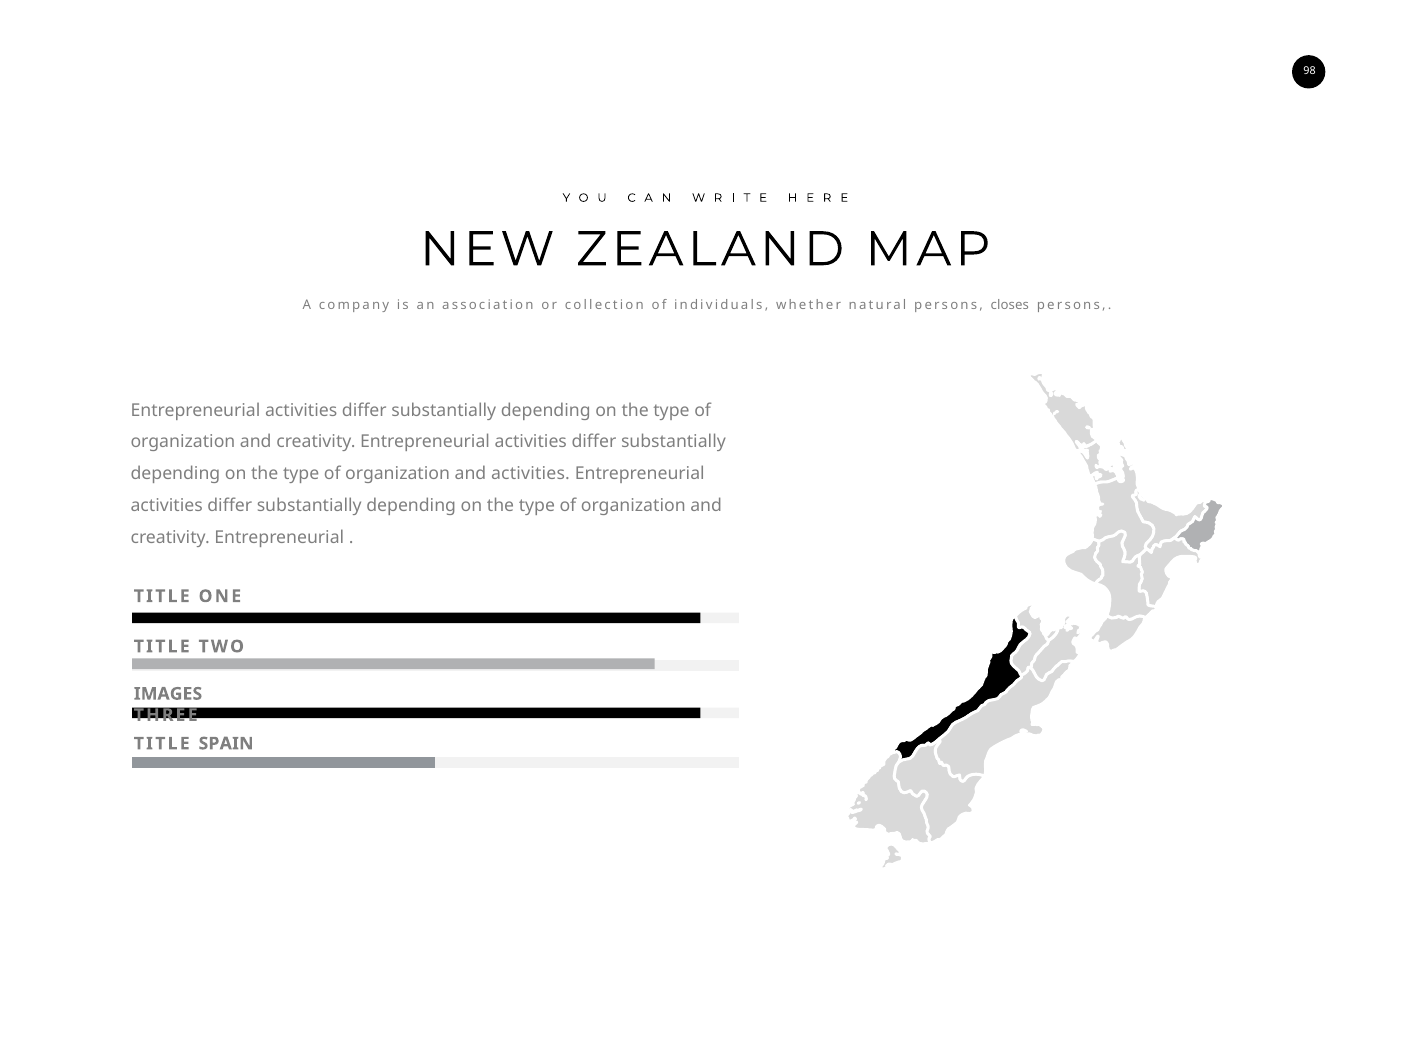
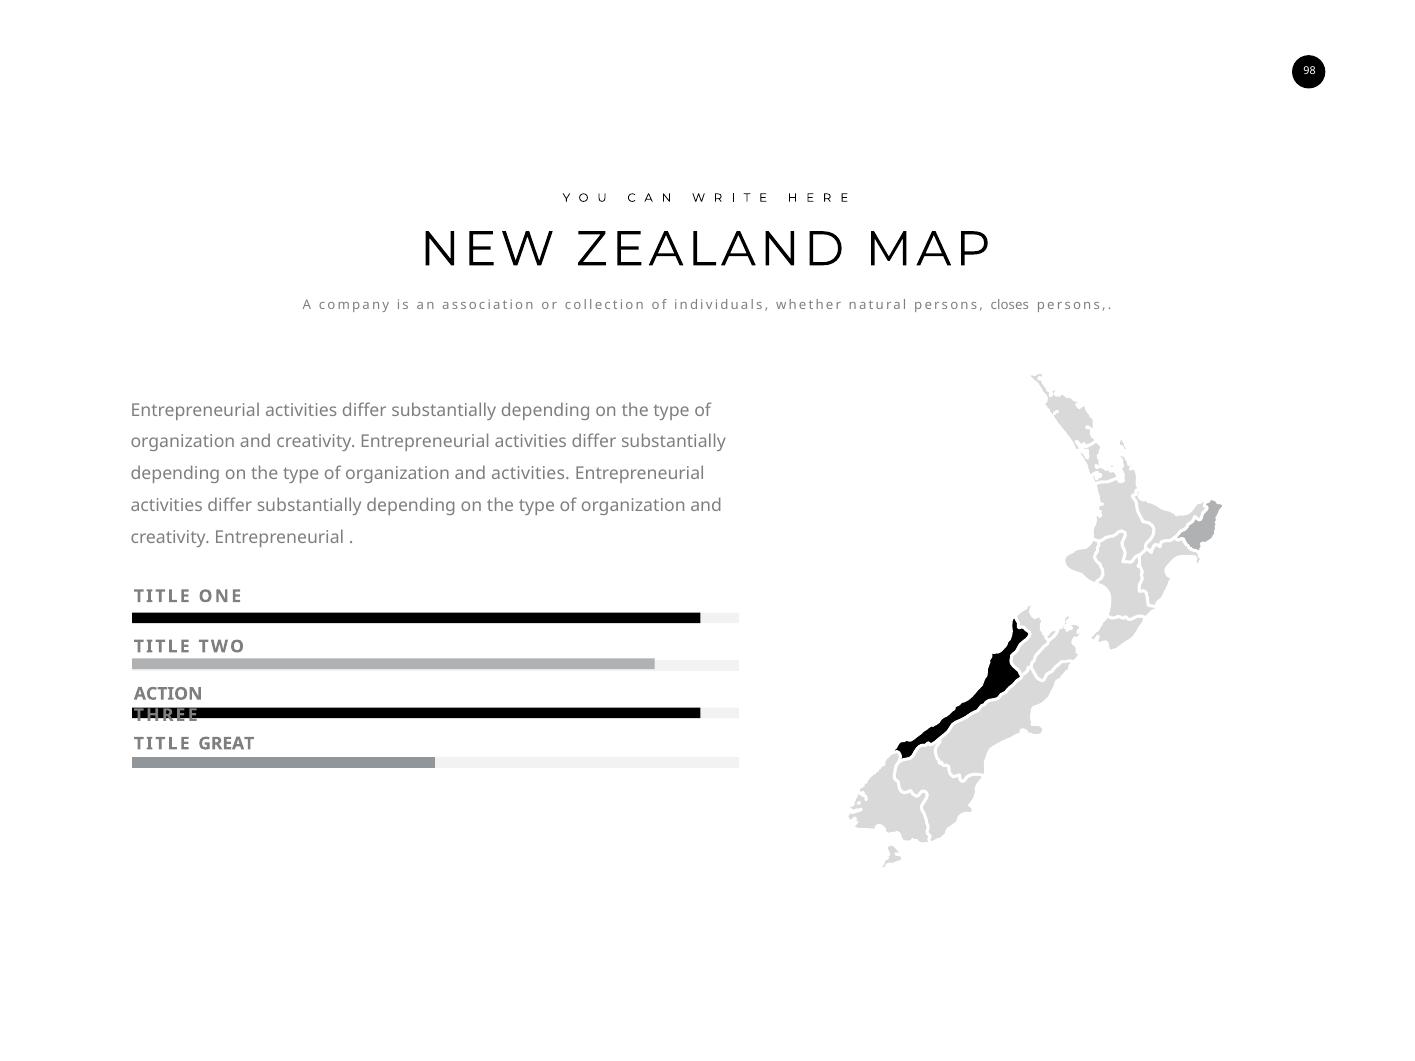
IMAGES: IMAGES -> ACTION
SPAIN: SPAIN -> GREAT
